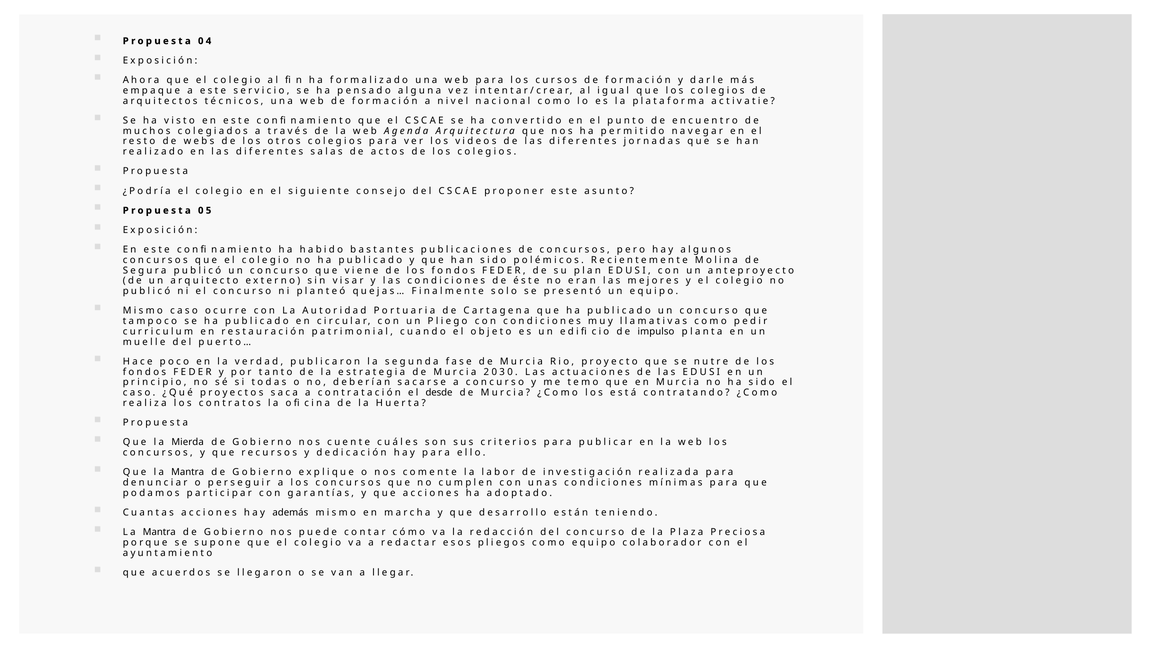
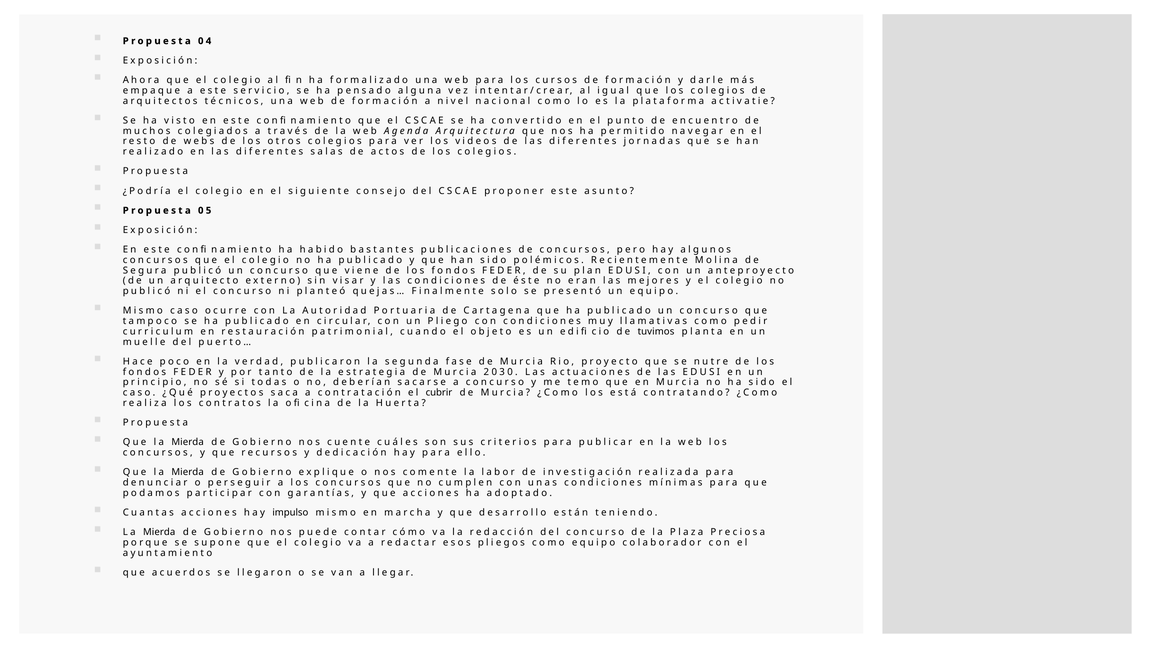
impulso: impulso -> tuvimos
desde: desde -> cubrir
Mantra at (188, 472): Mantra -> Mierda
además: además -> impulso
La Mantra: Mantra -> Mierda
